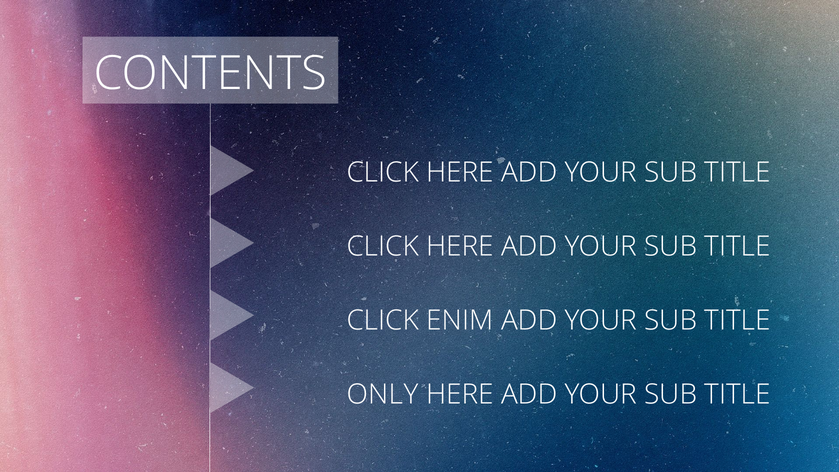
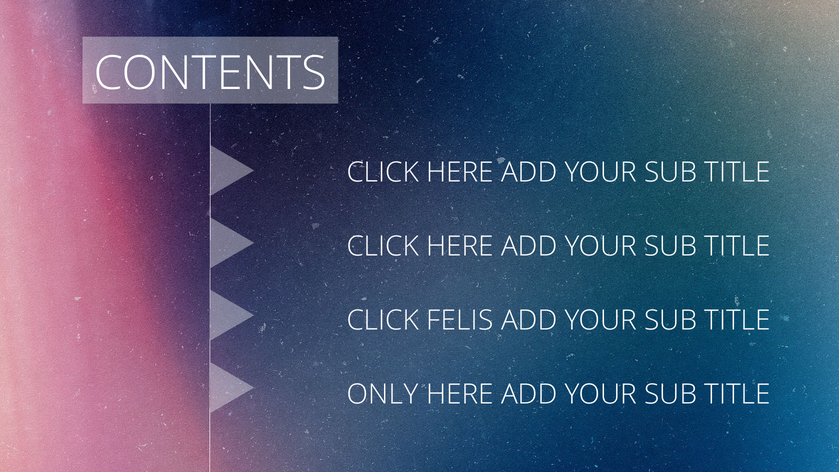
ENIM: ENIM -> FELIS
